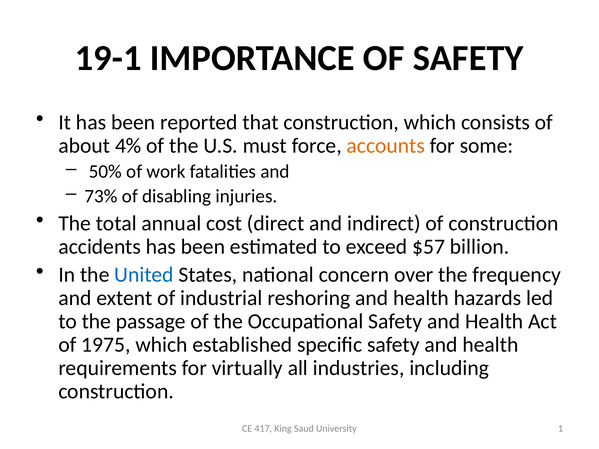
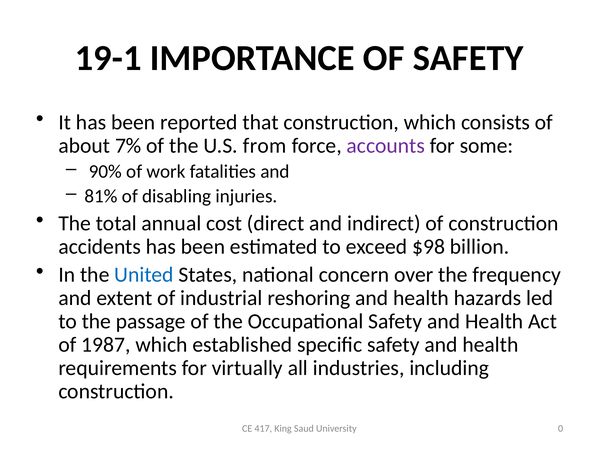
4%: 4% -> 7%
must: must -> from
accounts colour: orange -> purple
50%: 50% -> 90%
73%: 73% -> 81%
$57: $57 -> $98
1975: 1975 -> 1987
1: 1 -> 0
